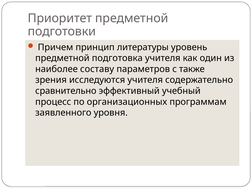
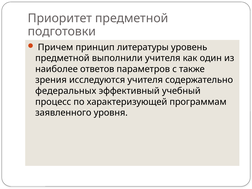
подготовка: подготовка -> выполнили
составу: составу -> ответов
сравнительно: сравнительно -> федеральных
организационных: организационных -> характеризующей
